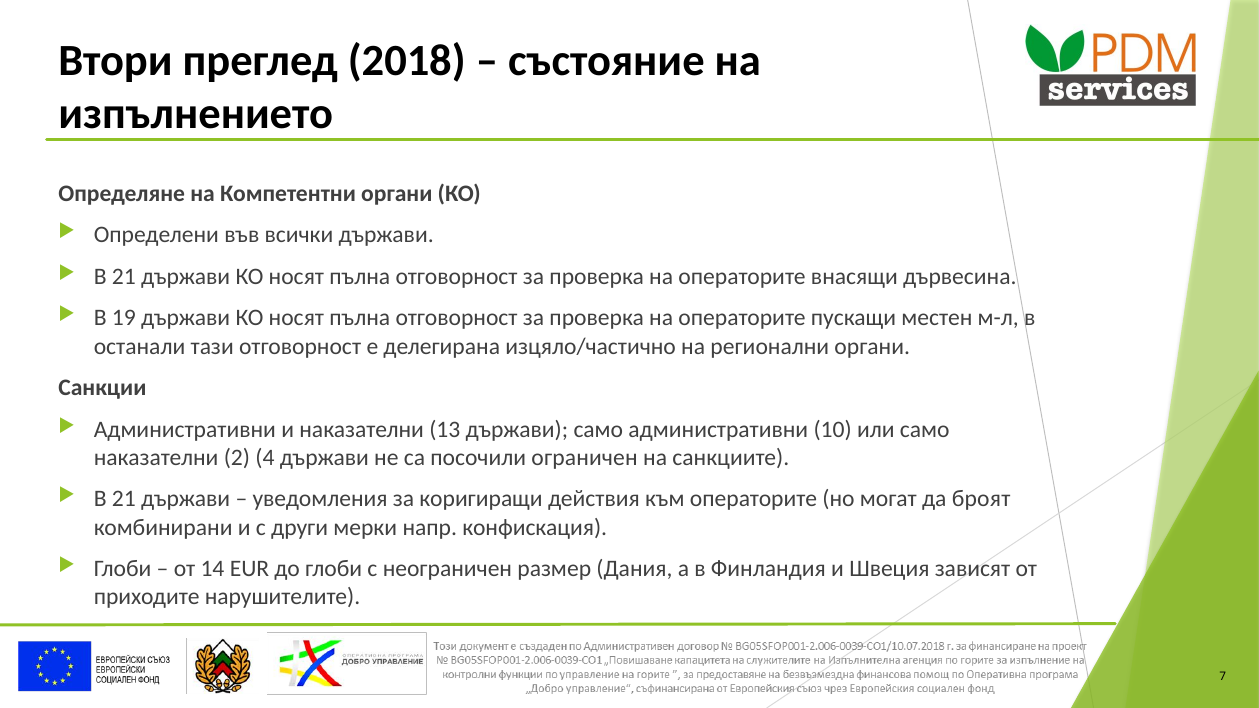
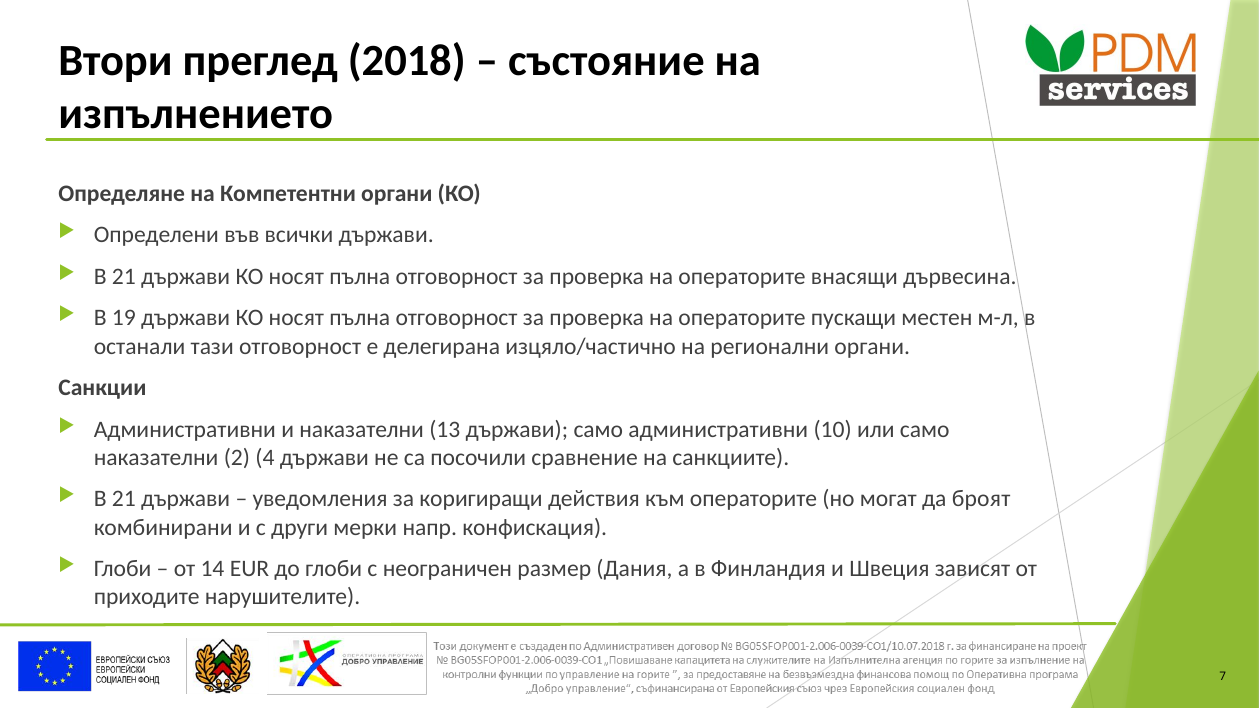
ограничен: ограничен -> сравнение
